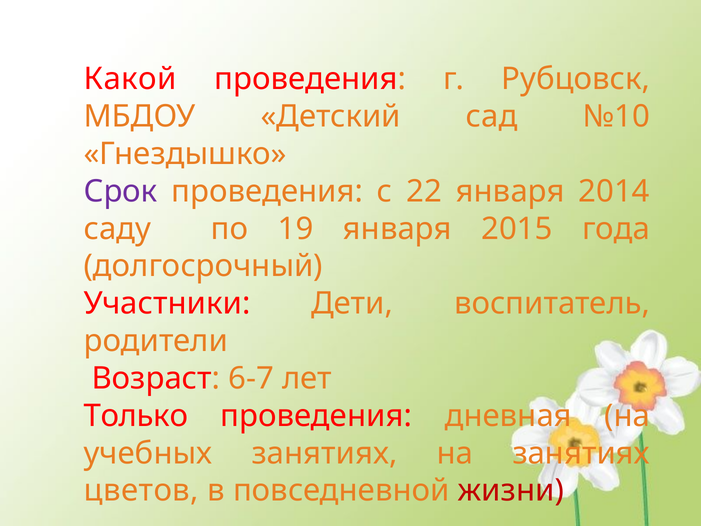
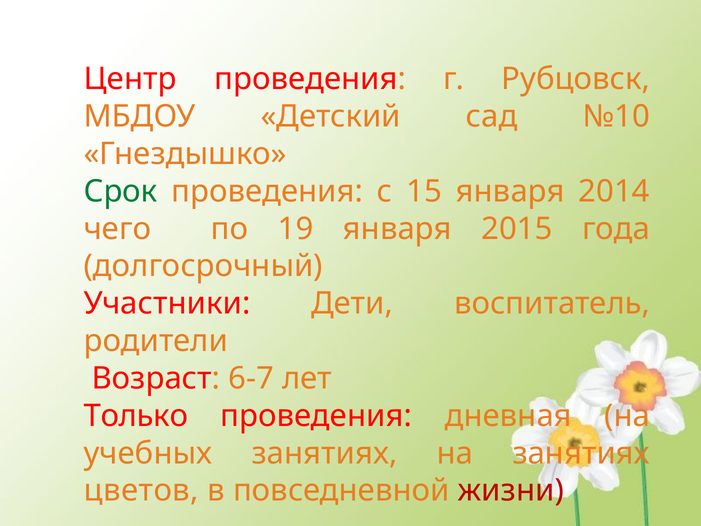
Какой: Какой -> Центр
Срок colour: purple -> green
22: 22 -> 15
саду: саду -> чего
